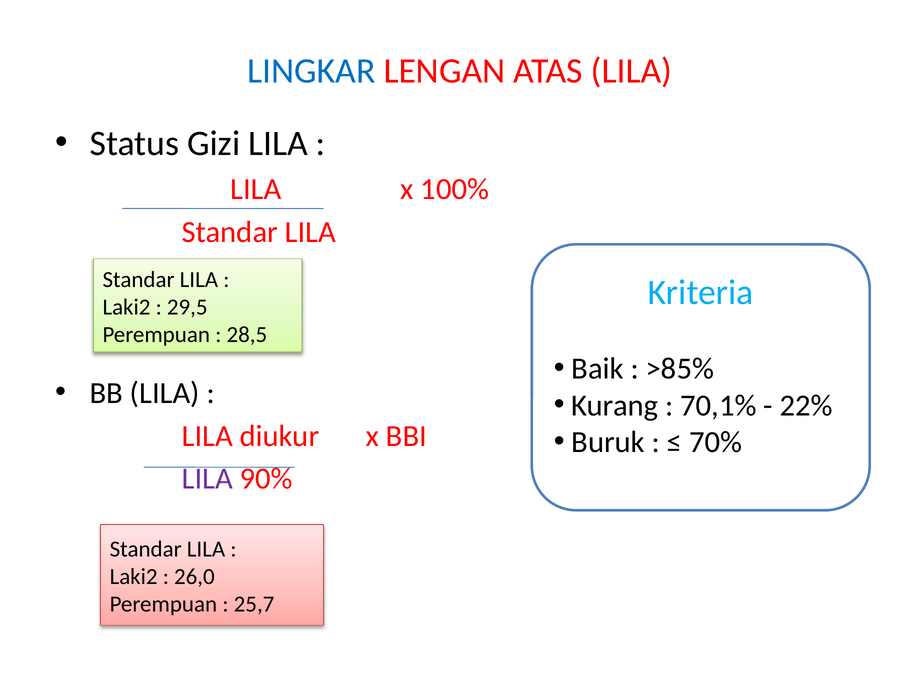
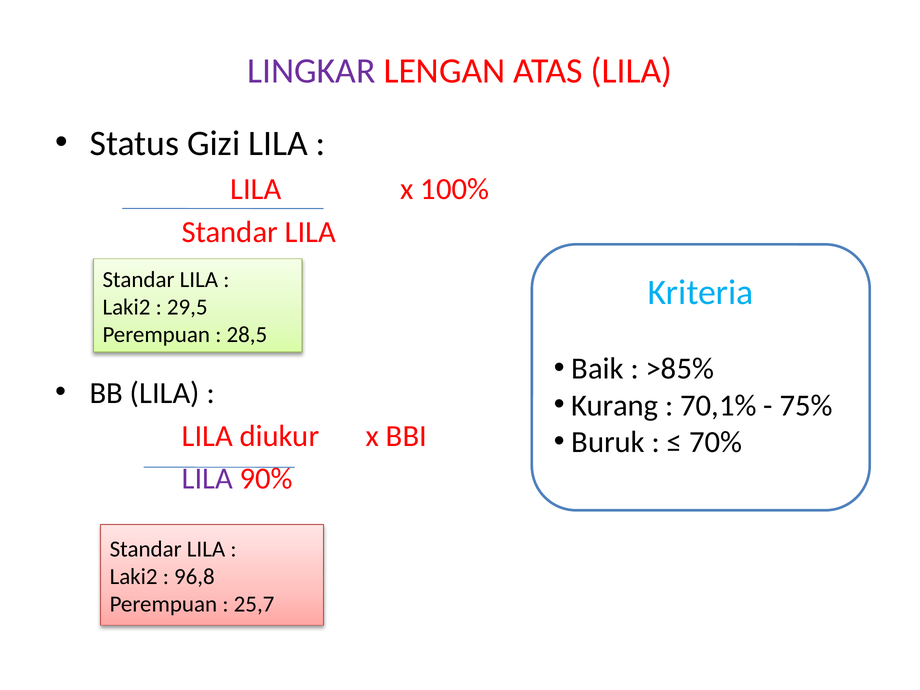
LINGKAR colour: blue -> purple
22%: 22% -> 75%
26,0: 26,0 -> 96,8
